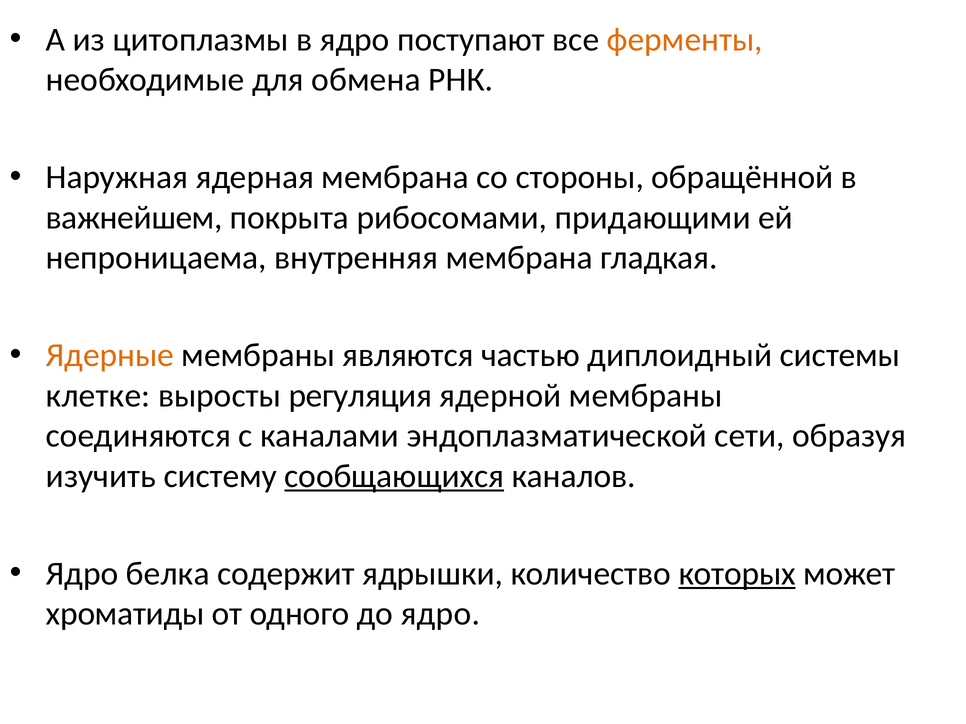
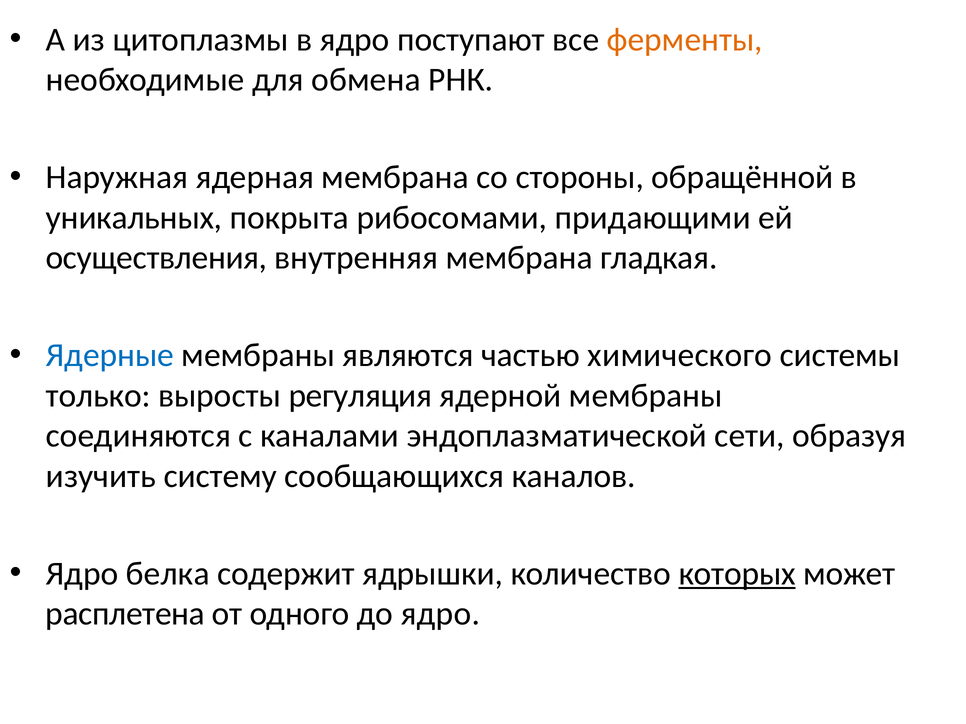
важнейшем: важнейшем -> уникальных
непроницаема: непроницаема -> осуществления
Ядерные colour: orange -> blue
диплоидный: диплоидный -> химического
клетке: клетке -> только
сообщающихся underline: present -> none
хроматиды: хроматиды -> расплетена
